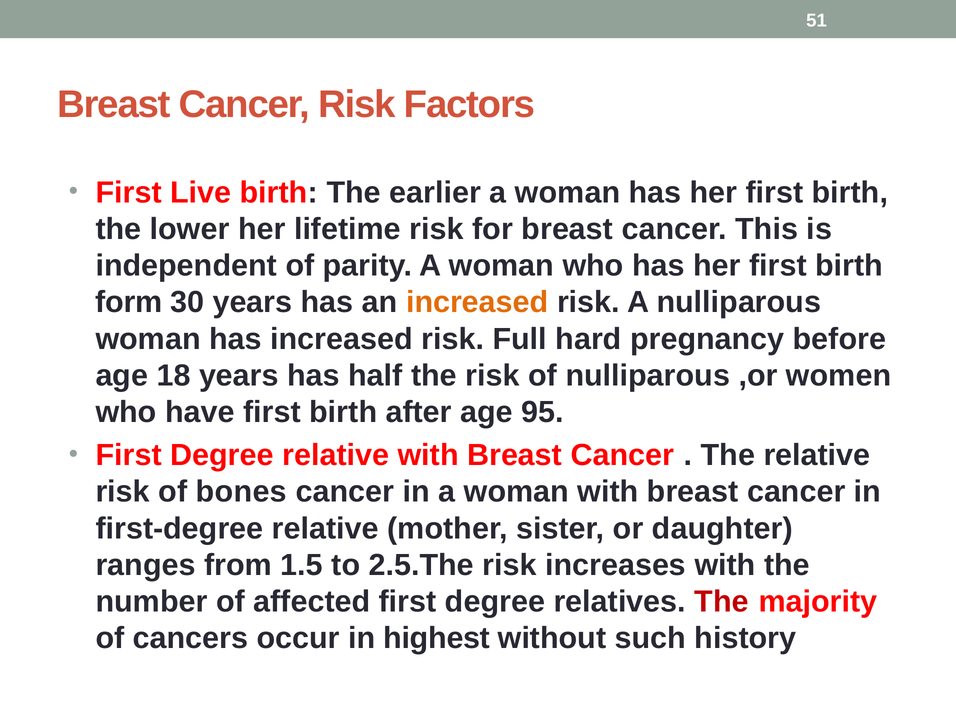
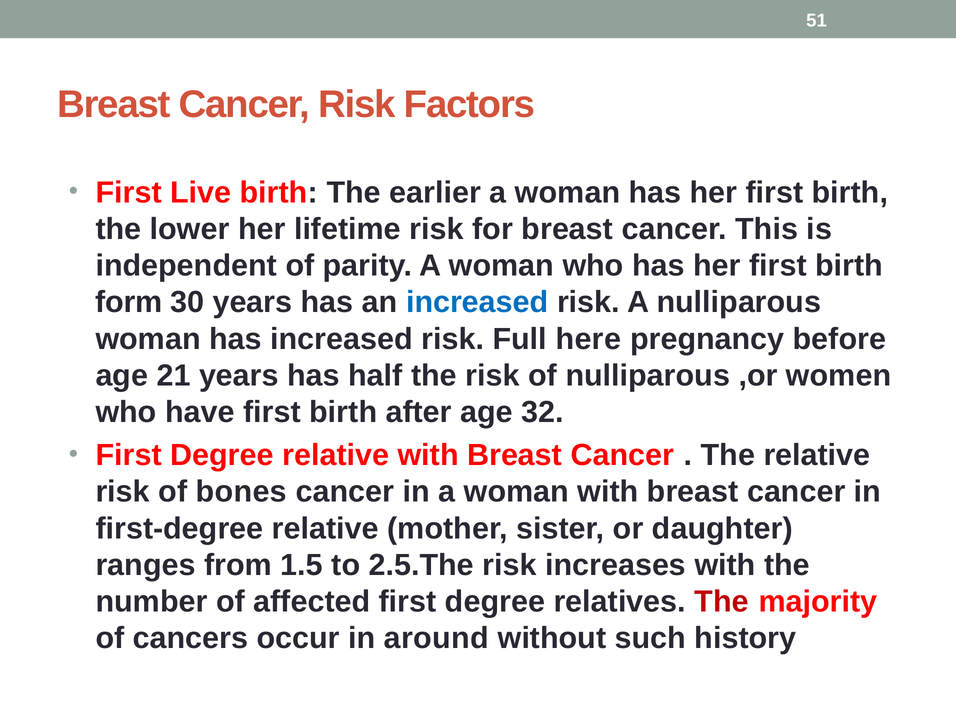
increased at (477, 302) colour: orange -> blue
hard: hard -> here
18: 18 -> 21
95: 95 -> 32
highest: highest -> around
